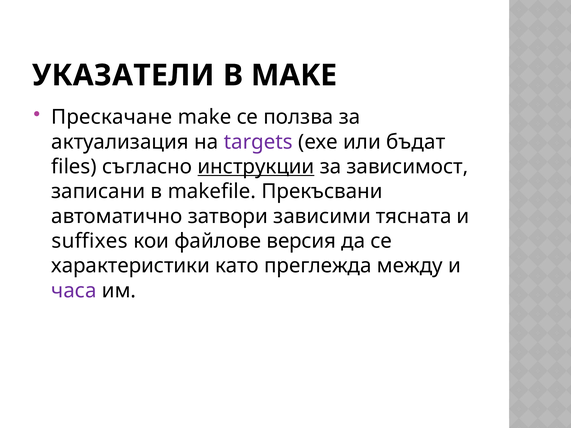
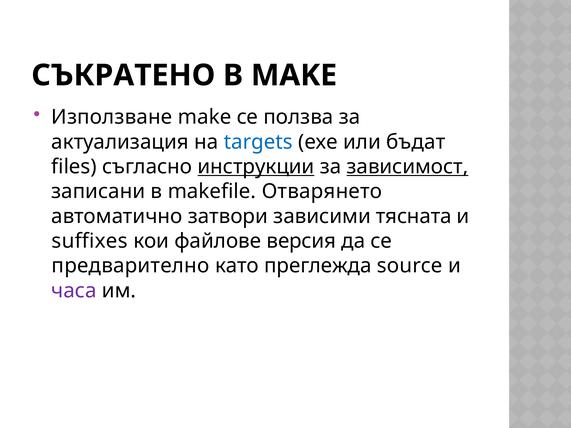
УКАЗАТЕЛИ: УКАЗАТЕЛИ -> СЪКРАТЕНО
Прескачане: Прескачане -> Използване
targets colour: purple -> blue
зависимост underline: none -> present
Прекъсвани: Прекъсвани -> Отварянето
характеристики: характеристики -> предварително
между: между -> source
